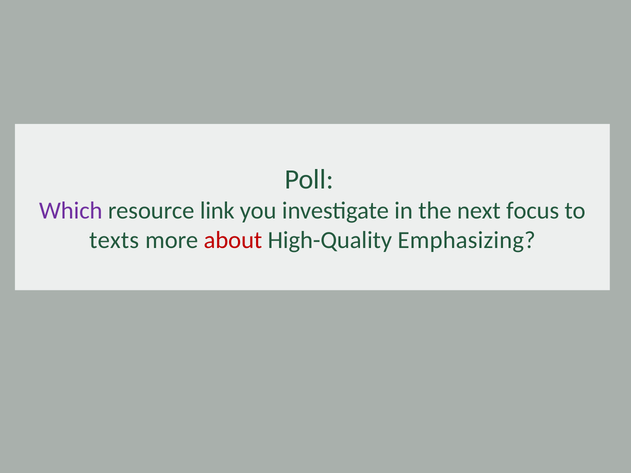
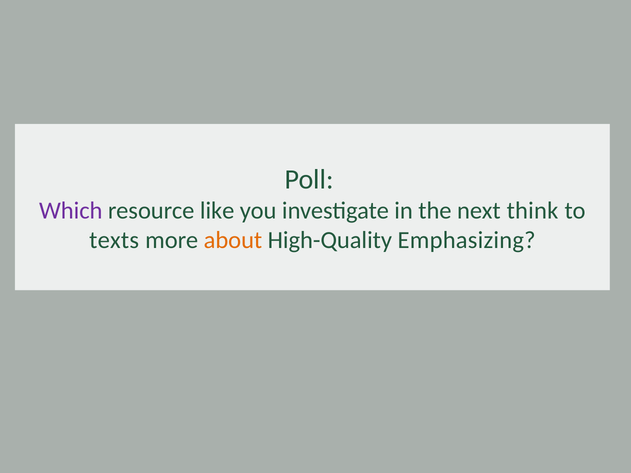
link: link -> like
focus: focus -> think
about colour: red -> orange
